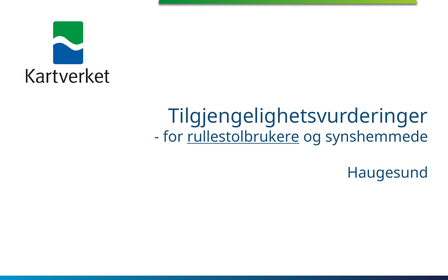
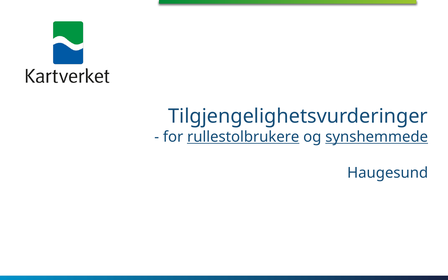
synshemmede underline: none -> present
